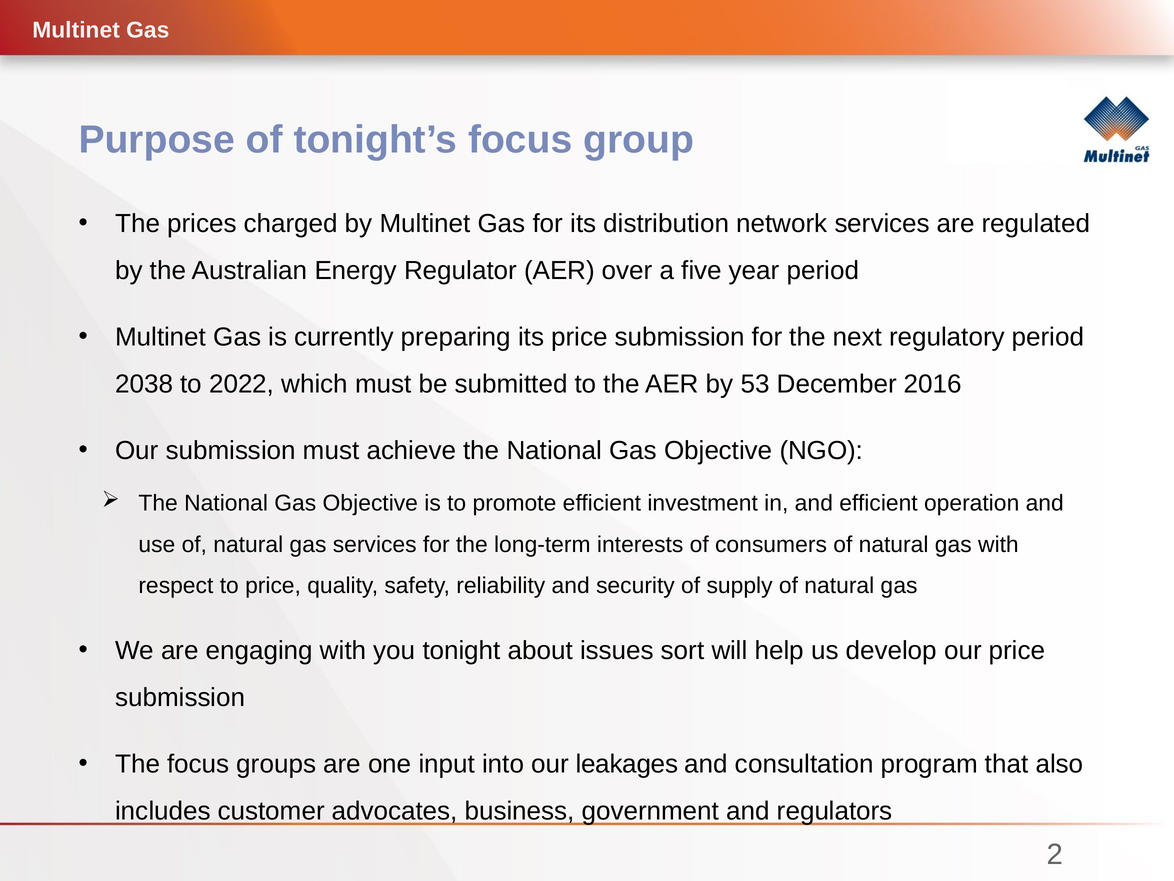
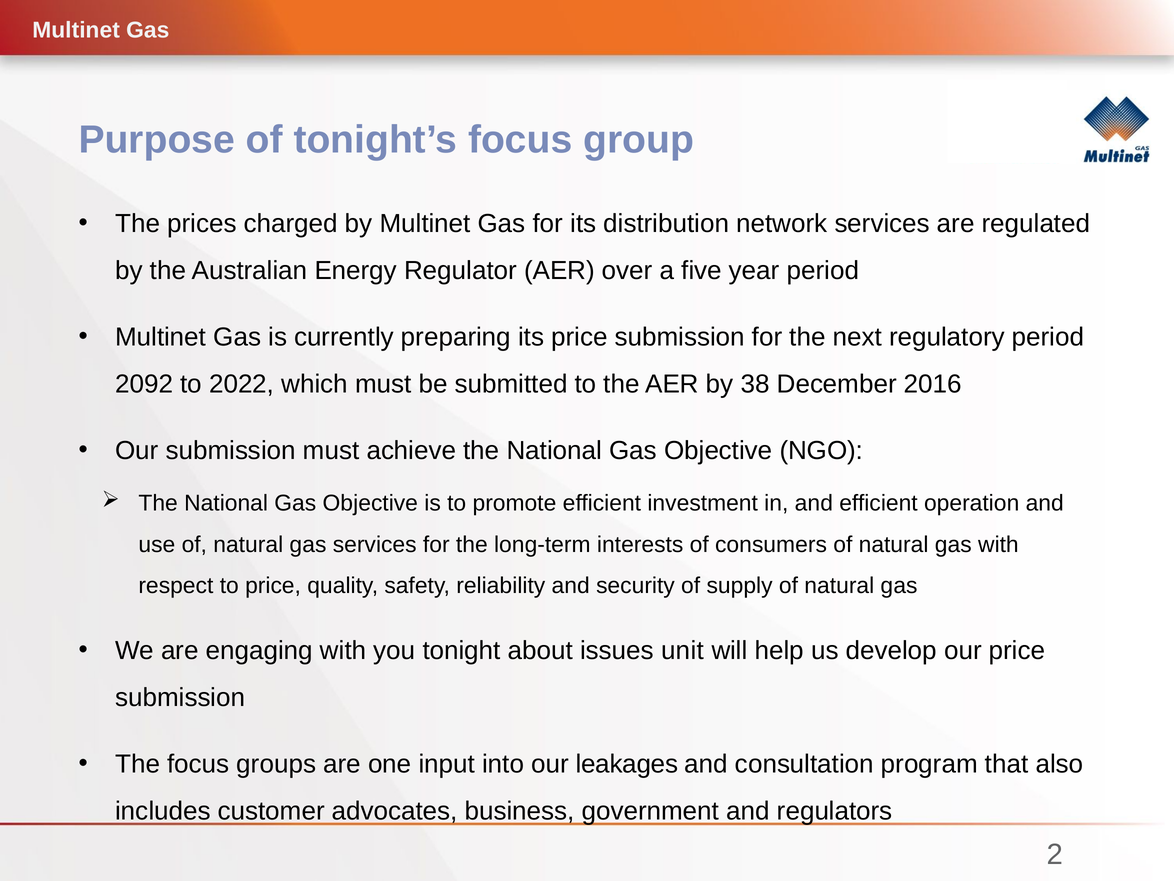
2038: 2038 -> 2092
53: 53 -> 38
sort: sort -> unit
